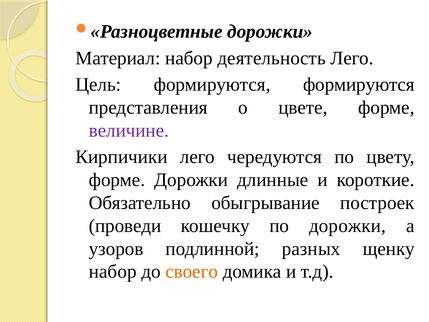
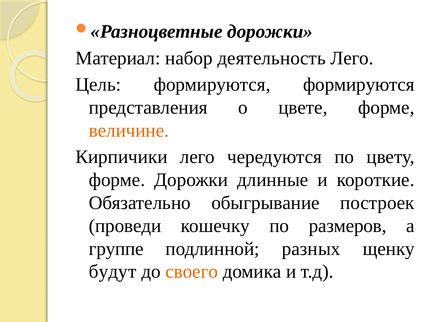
величине colour: purple -> orange
по дорожки: дорожки -> размеров
узоров: узоров -> группе
набор at (113, 271): набор -> будут
